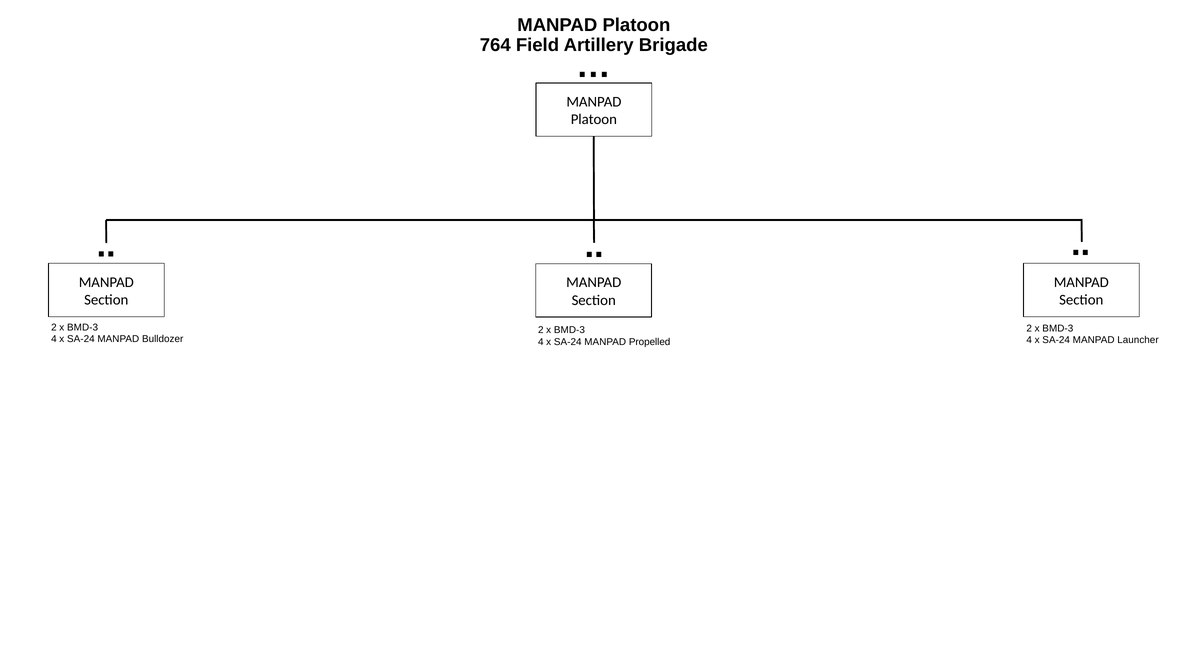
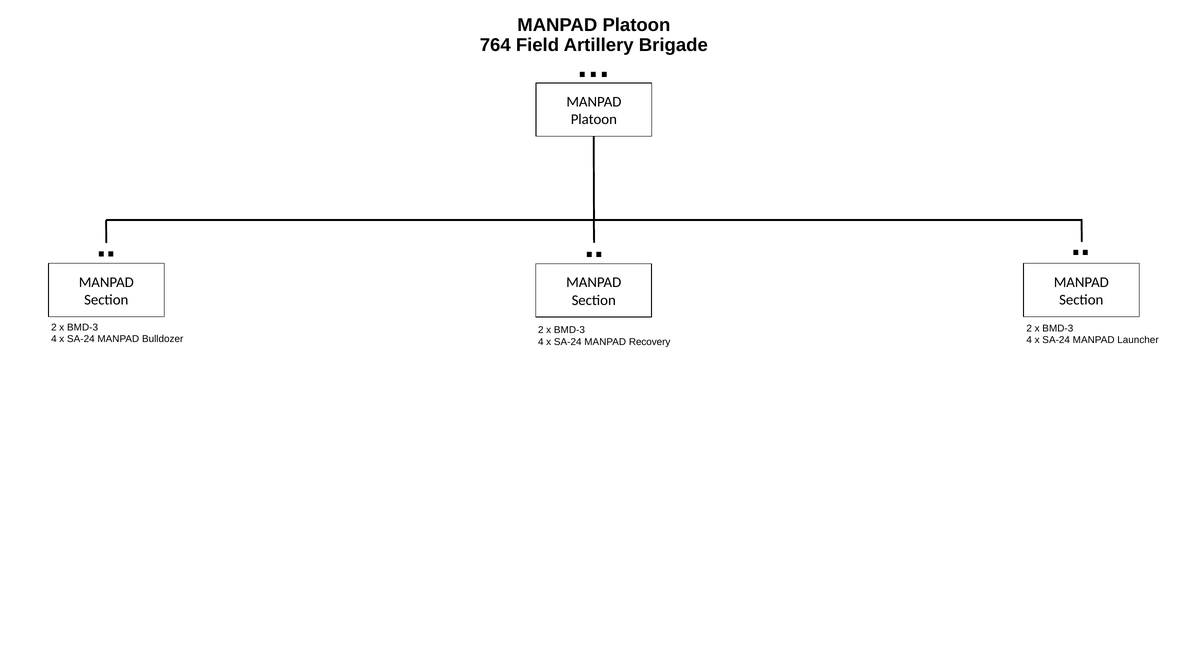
Propelled: Propelled -> Recovery
